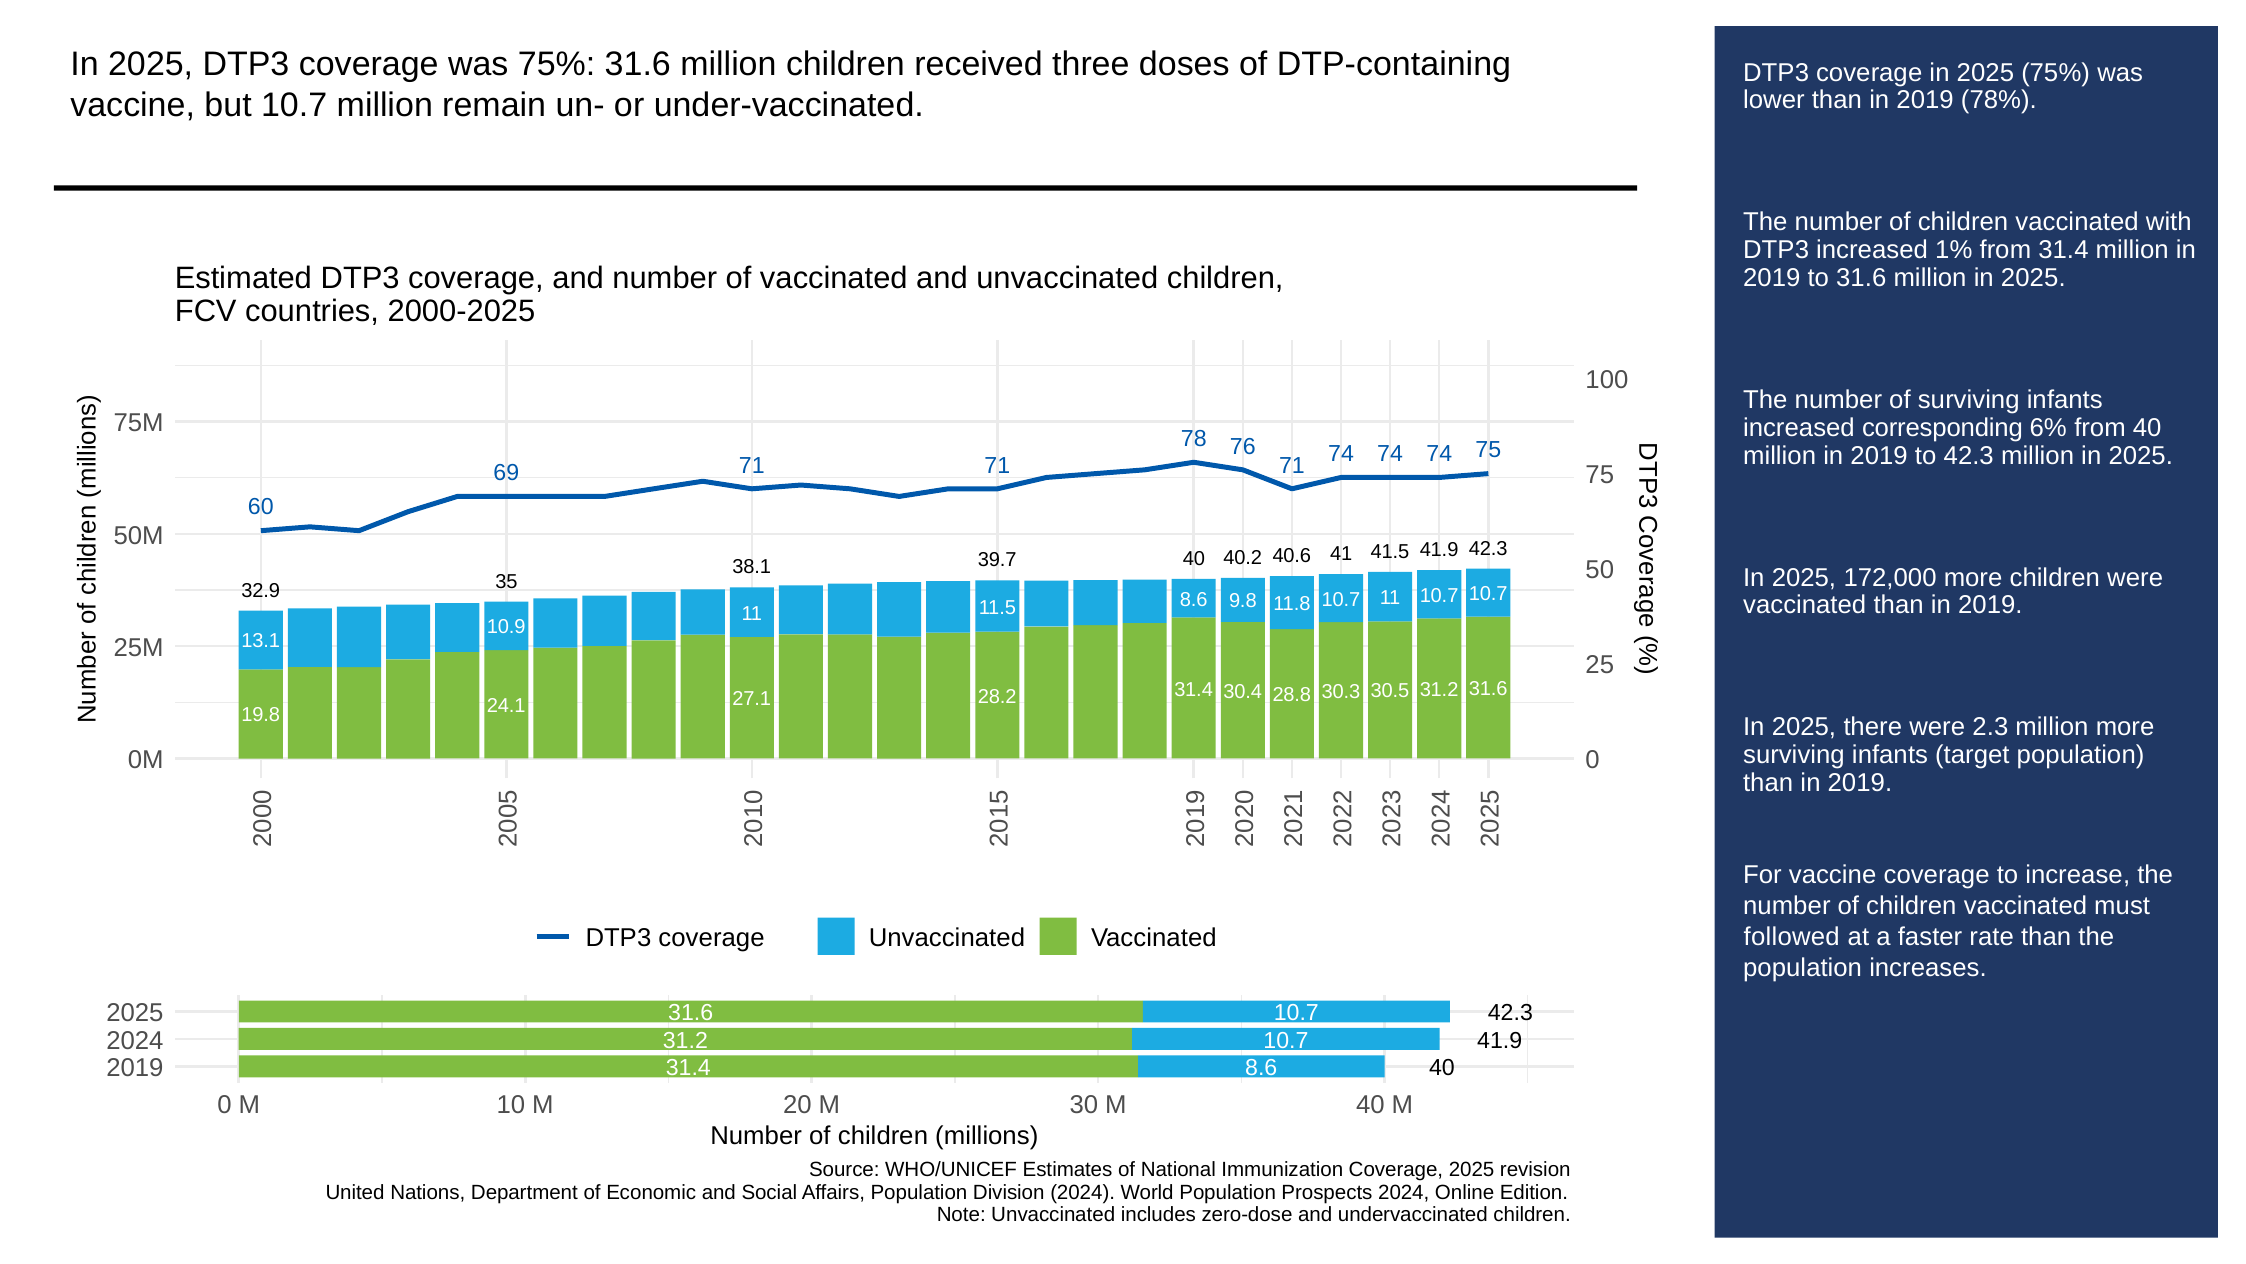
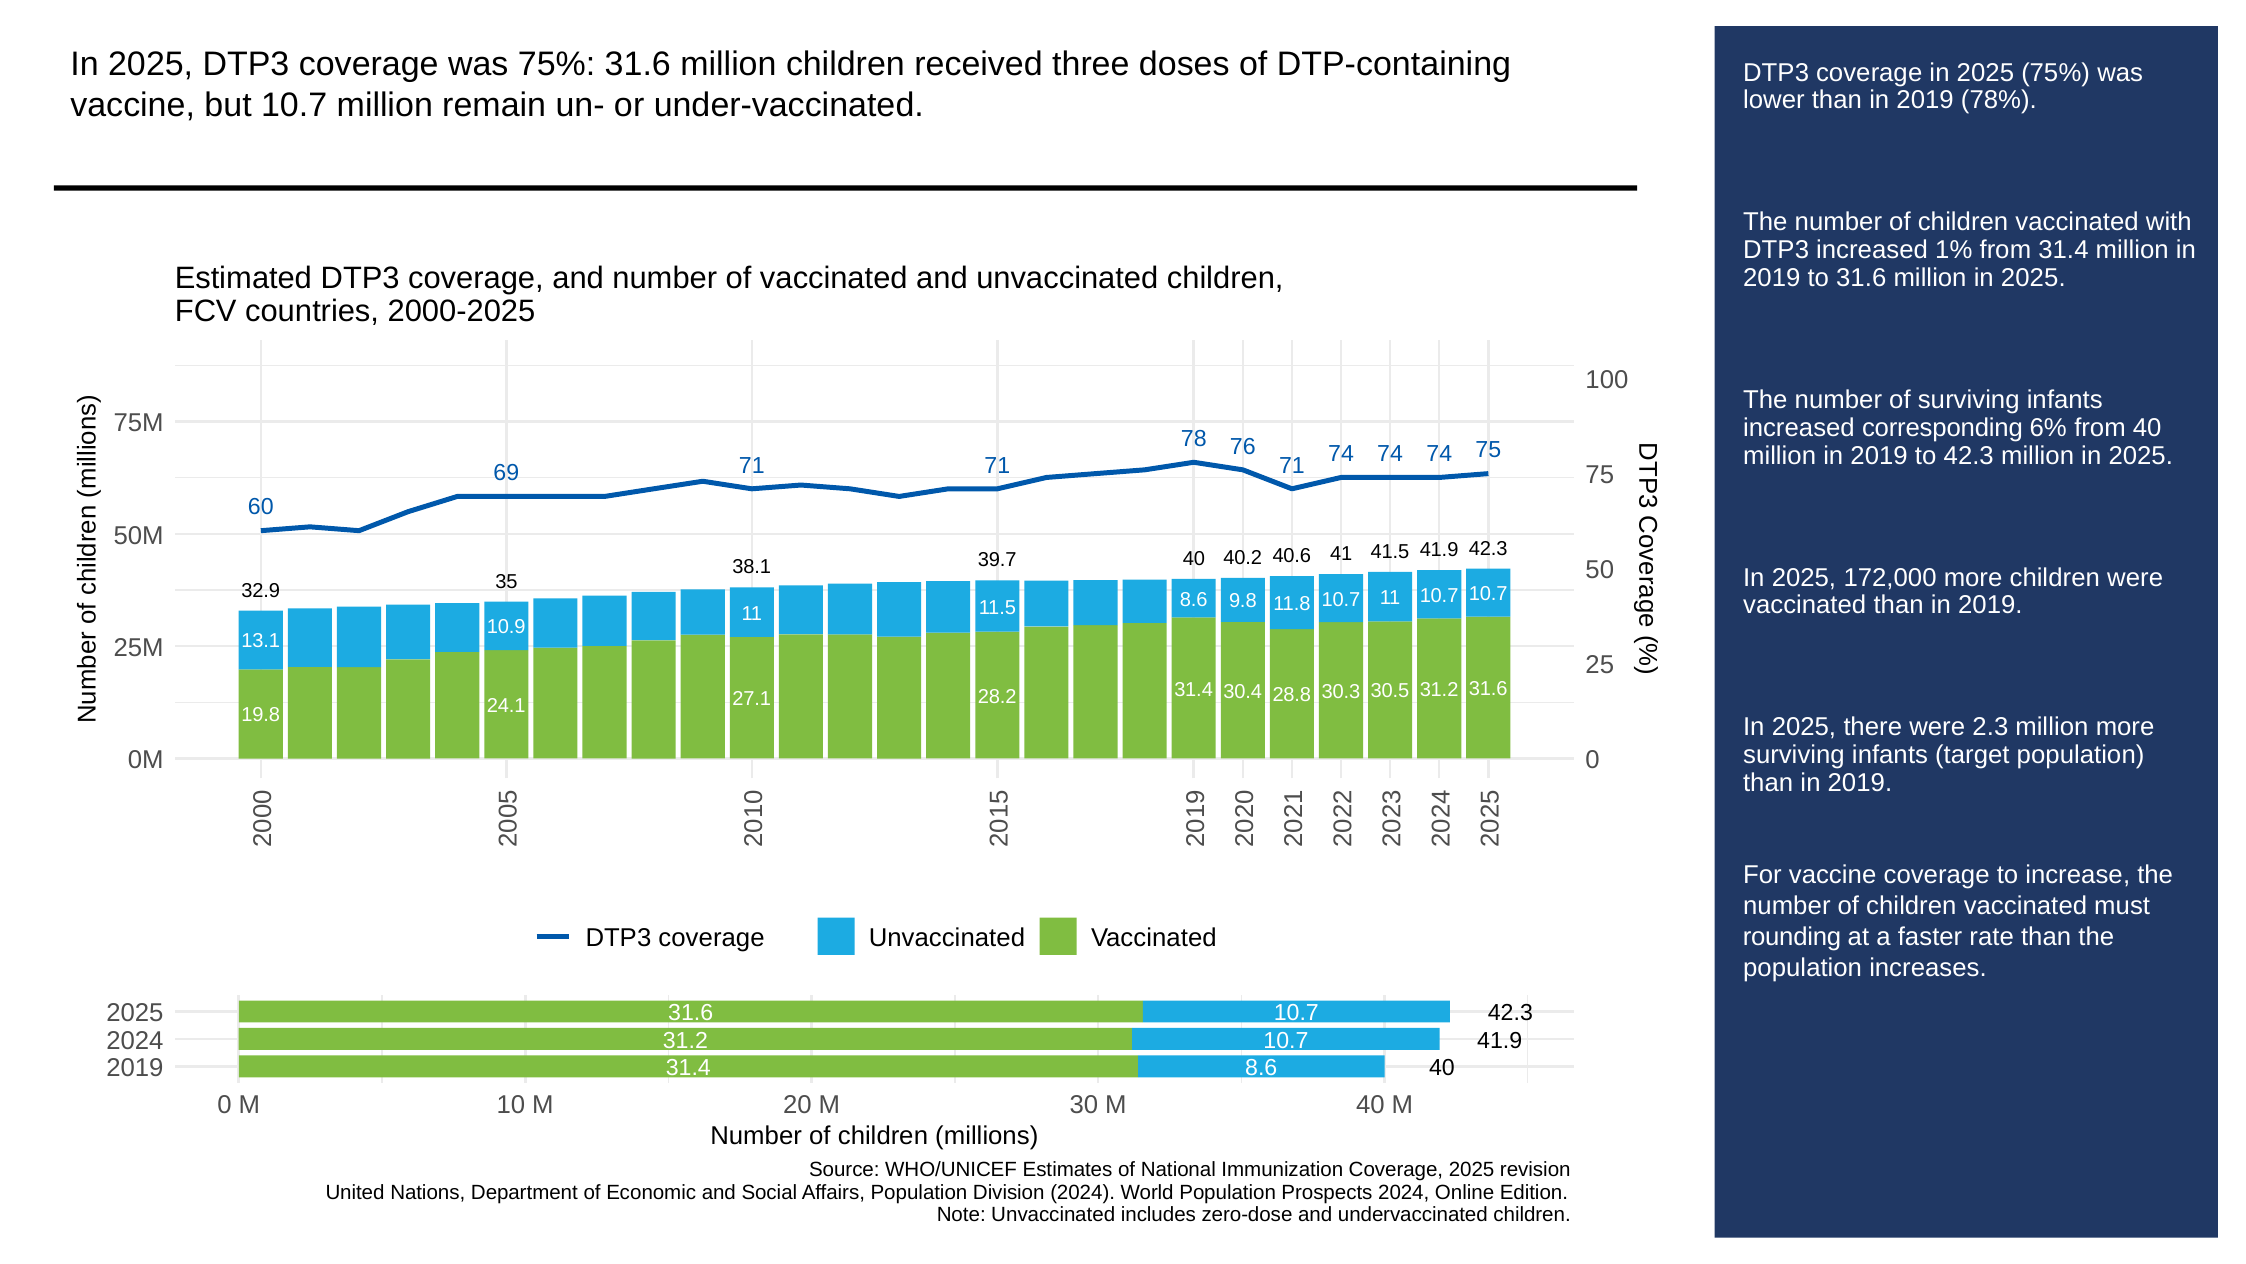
followed: followed -> rounding
